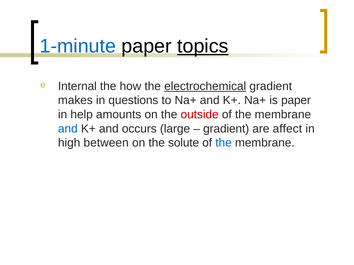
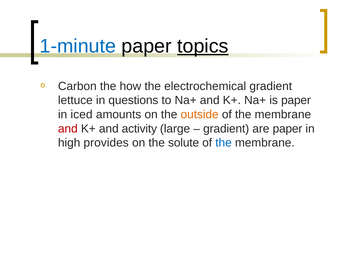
Internal: Internal -> Carbon
electrochemical underline: present -> none
makes: makes -> lettuce
help: help -> iced
outside colour: red -> orange
and at (68, 129) colour: blue -> red
occurs: occurs -> activity
are affect: affect -> paper
between: between -> provides
